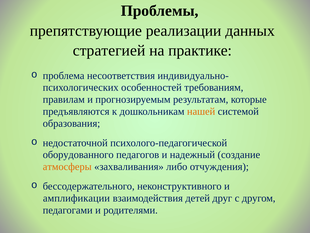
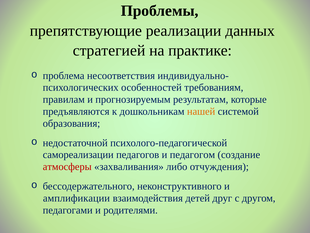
оборудованного: оборудованного -> самореализации
надежный: надежный -> педагогом
атмосферы colour: orange -> red
